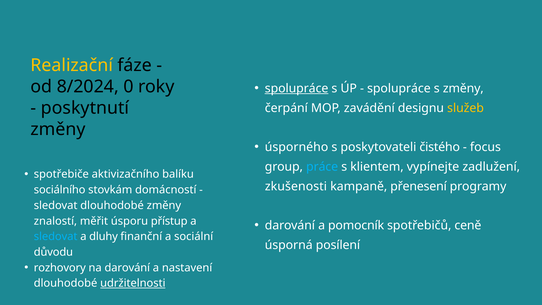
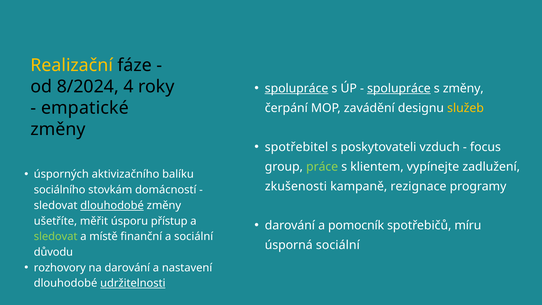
0: 0 -> 4
spolupráce at (399, 88) underline: none -> present
poskytnutí: poskytnutí -> empatické
úsporného: úsporného -> spotřebitel
čistého: čistého -> vzduch
práce colour: light blue -> light green
spotřebiče: spotřebiče -> úsporných
přenesení: přenesení -> rezignace
dlouhodobé at (112, 205) underline: none -> present
znalostí: znalostí -> ušetříte
ceně: ceně -> míru
sledovat at (56, 237) colour: light blue -> light green
dluhy: dluhy -> místě
úsporná posílení: posílení -> sociální
